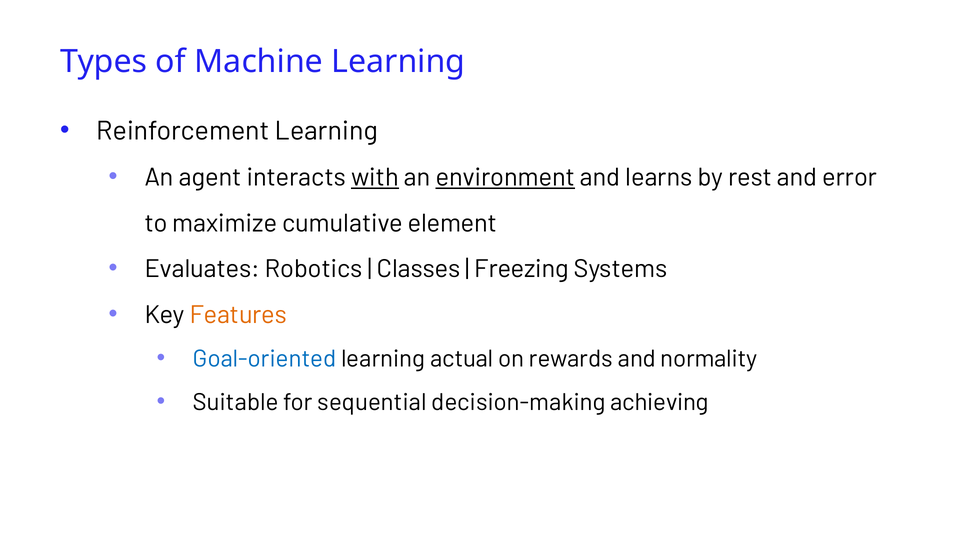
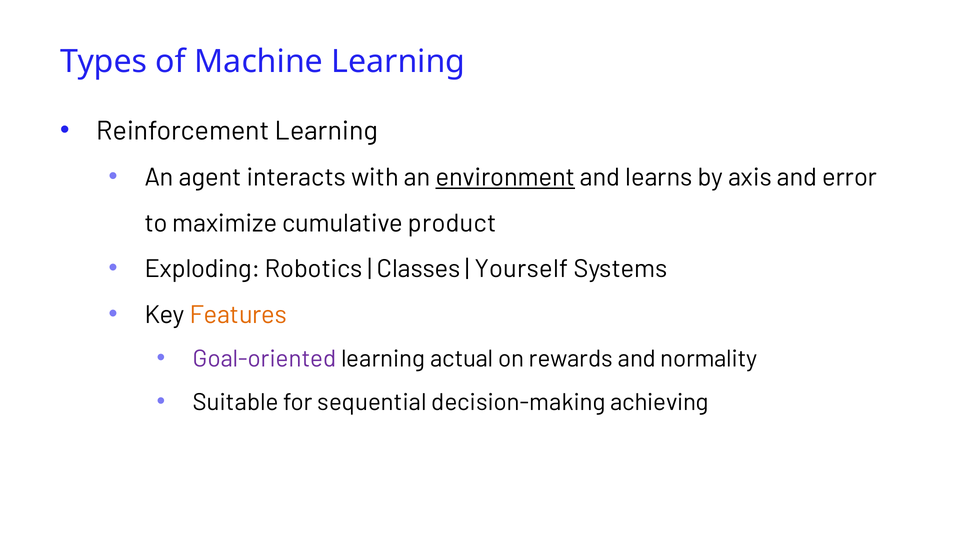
with underline: present -> none
rest: rest -> axis
element: element -> product
Evaluates: Evaluates -> Exploding
Freezing: Freezing -> Yourself
Goal-oriented colour: blue -> purple
